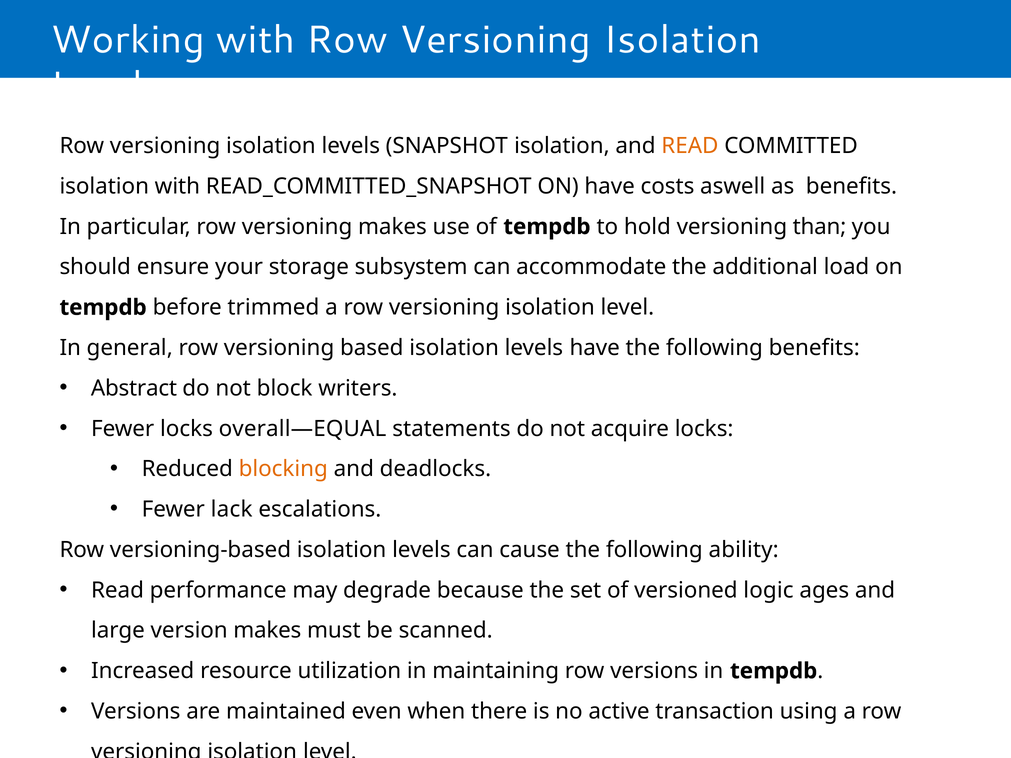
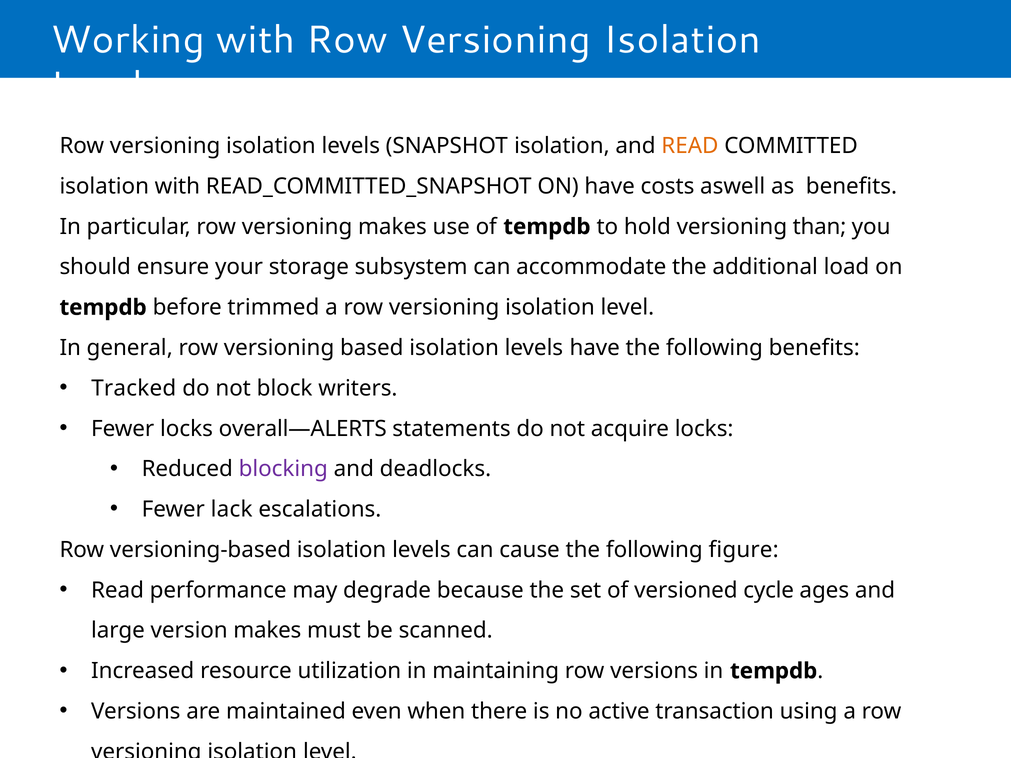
Abstract: Abstract -> Tracked
overall—EQUAL: overall—EQUAL -> overall—ALERTS
blocking colour: orange -> purple
ability: ability -> figure
logic: logic -> cycle
